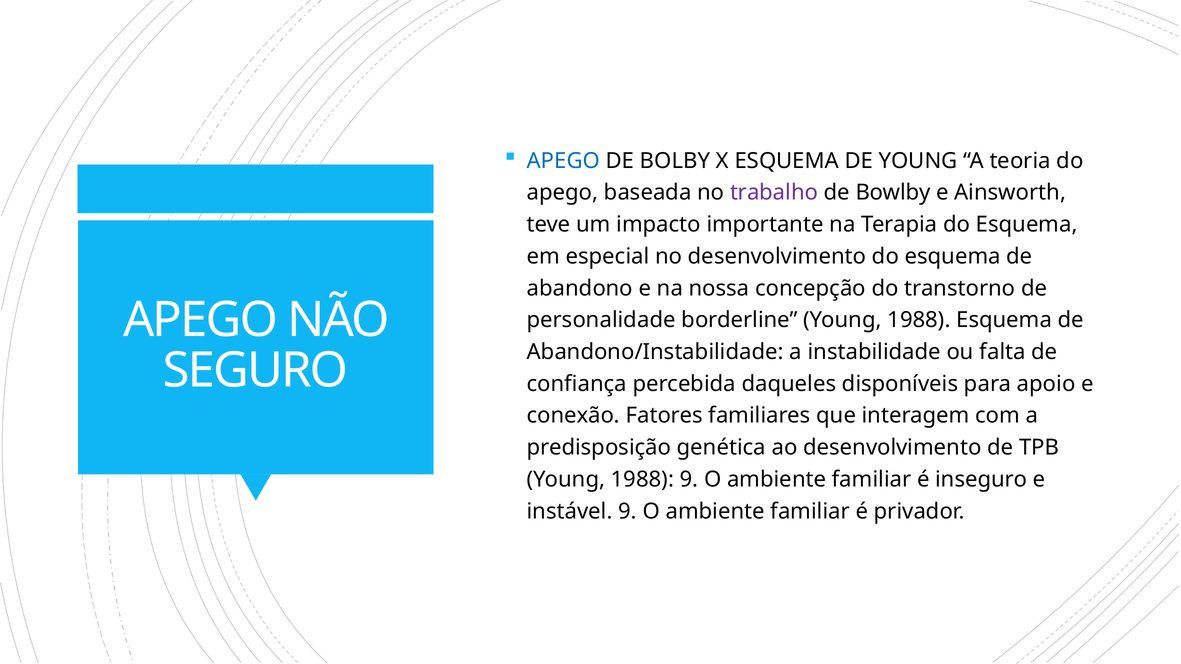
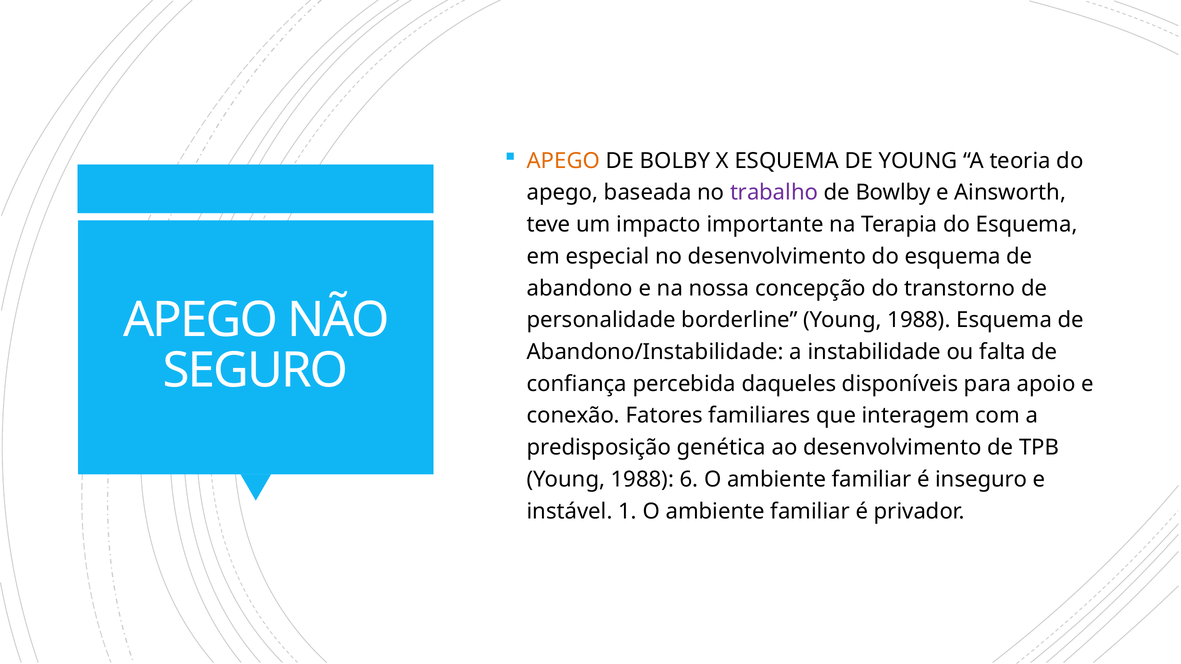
APEGO at (563, 161) colour: blue -> orange
1988 9: 9 -> 6
instável 9: 9 -> 1
